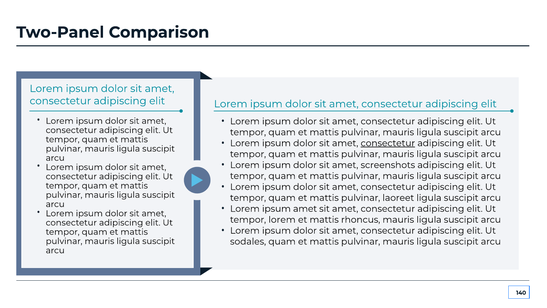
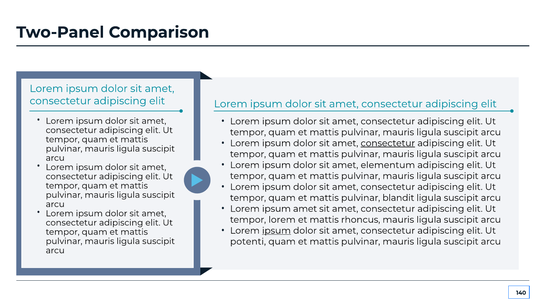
screenshots: screenshots -> elementum
laoreet: laoreet -> blandit
ipsum at (276, 230) underline: none -> present
sodales: sodales -> potenti
